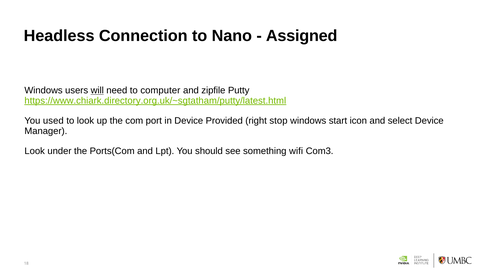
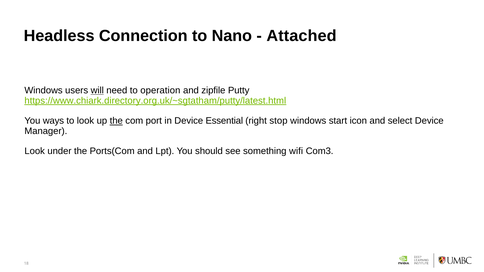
Assigned: Assigned -> Attached
computer: computer -> operation
used: used -> ways
the at (116, 121) underline: none -> present
Provided: Provided -> Essential
